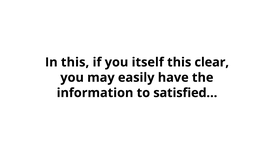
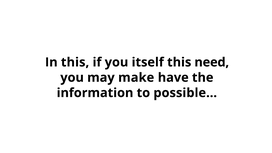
clear: clear -> need
easily: easily -> make
satisfied…: satisfied… -> possible…
